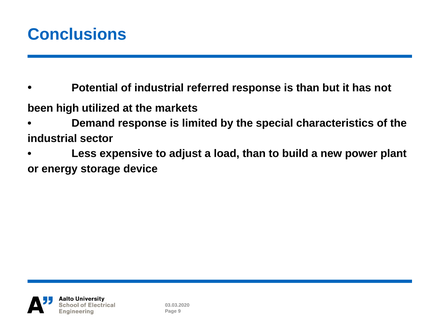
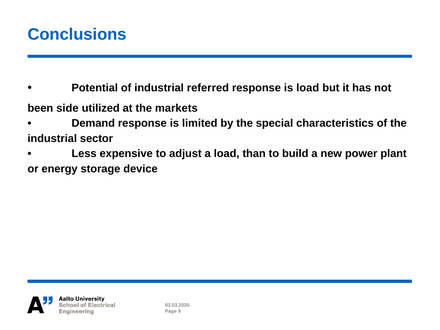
is than: than -> load
high: high -> side
